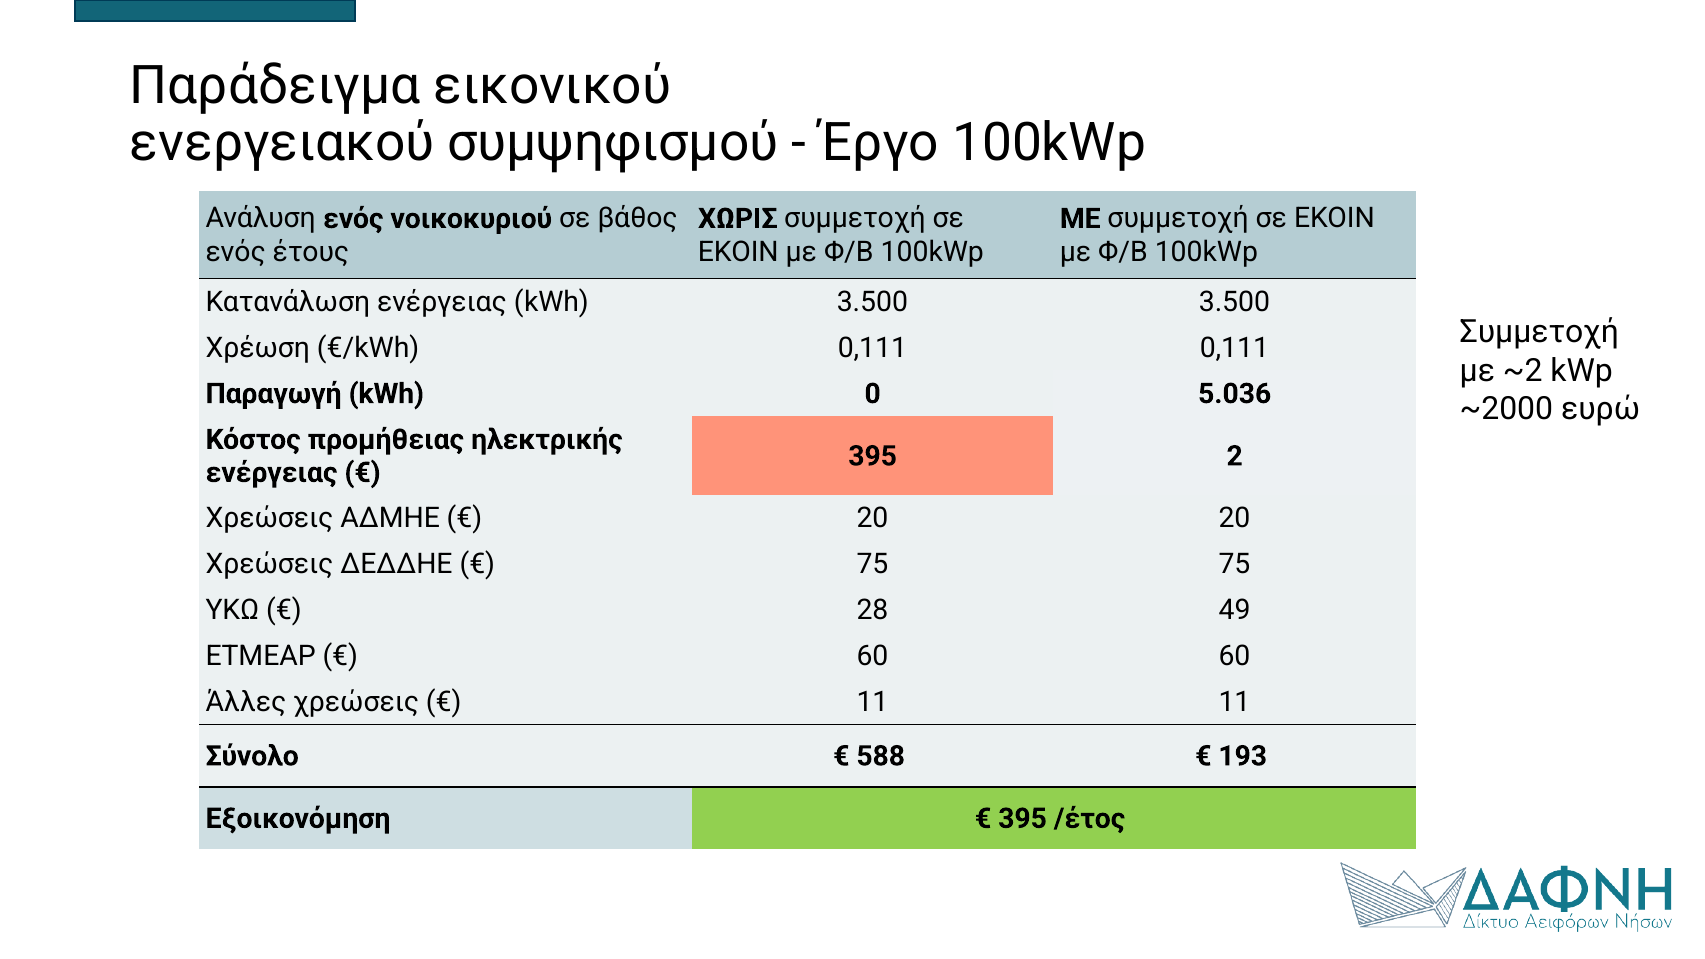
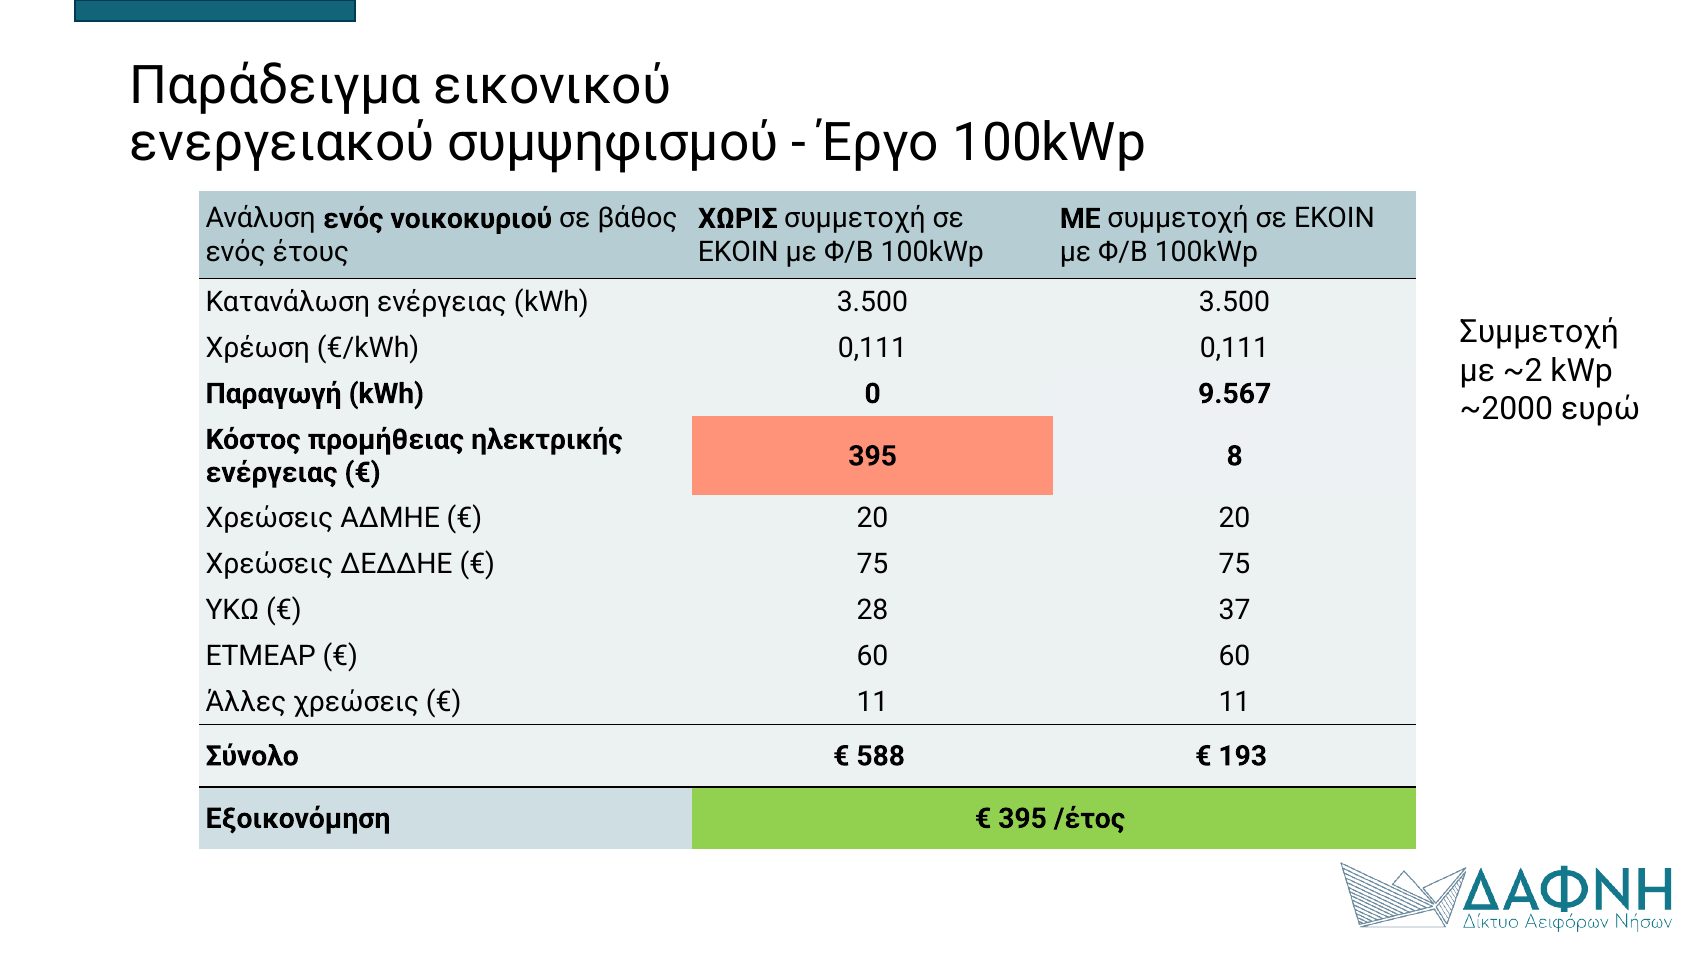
5.036: 5.036 -> 9.567
2: 2 -> 8
49: 49 -> 37
